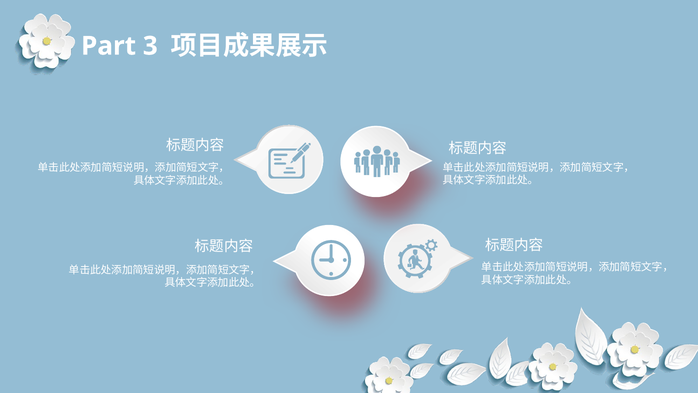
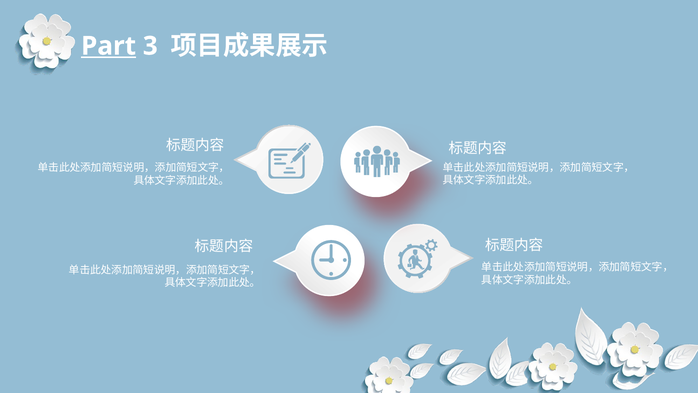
Part underline: none -> present
